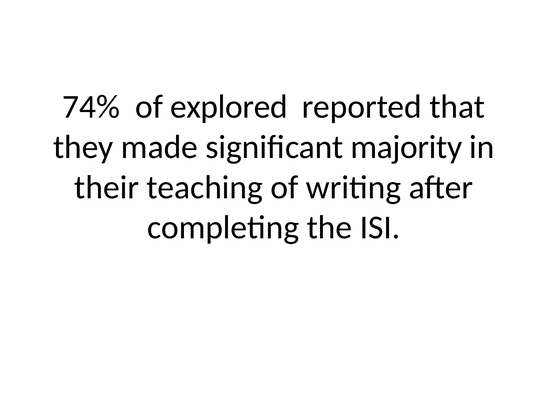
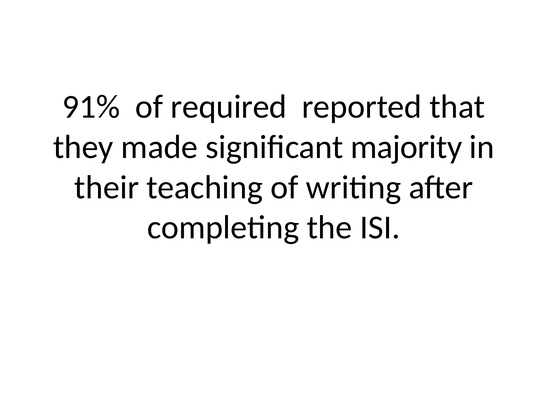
74%: 74% -> 91%
explored: explored -> required
